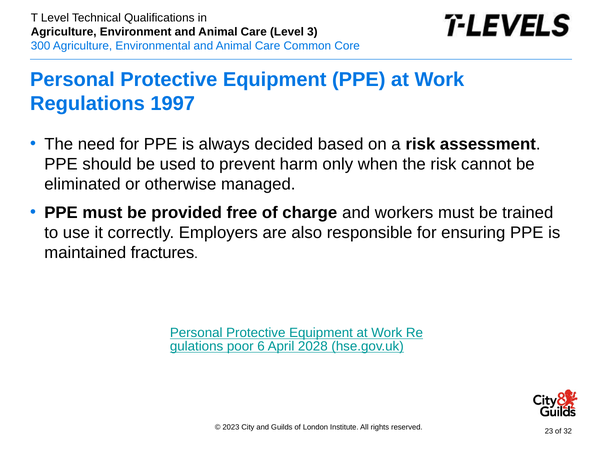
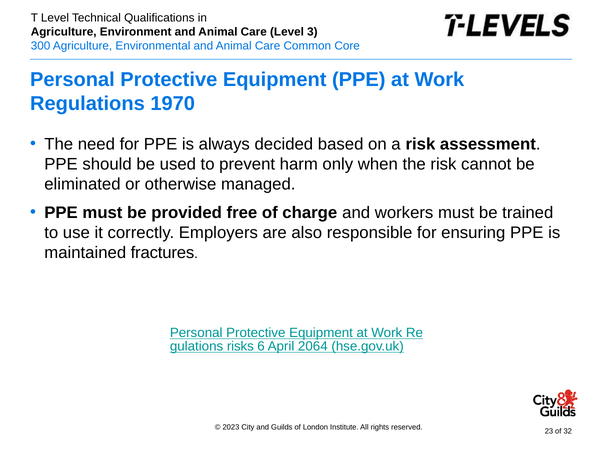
1997: 1997 -> 1970
poor: poor -> risks
2028: 2028 -> 2064
